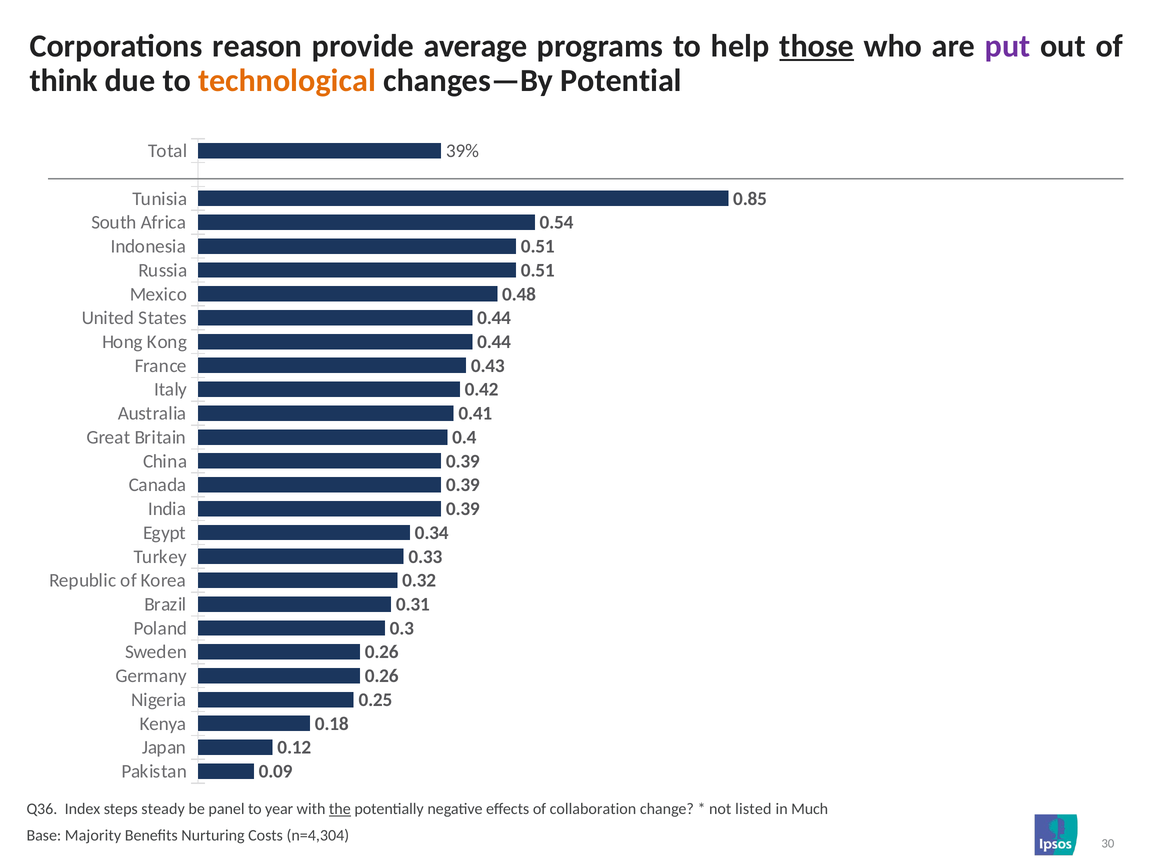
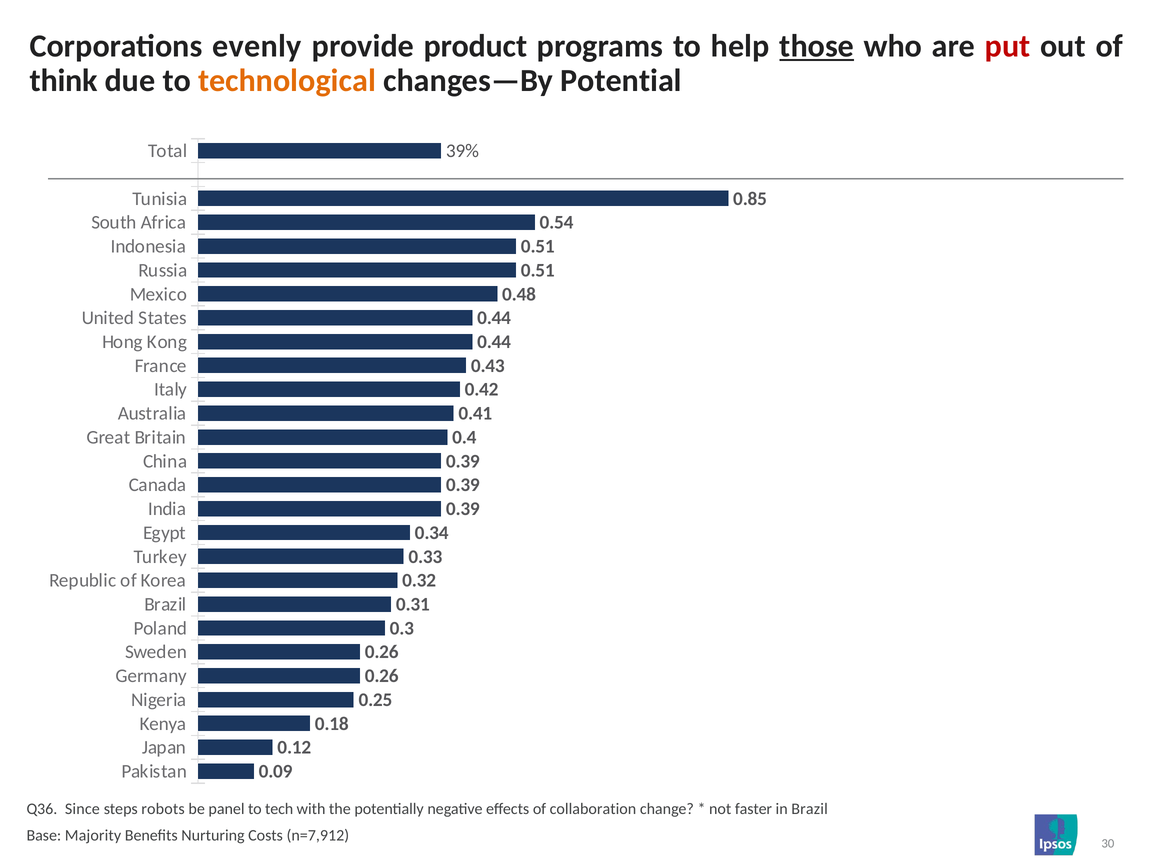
reason: reason -> evenly
average: average -> product
put colour: purple -> red
Index: Index -> Since
steady: steady -> robots
year: year -> tech
the underline: present -> none
listed: listed -> faster
in Much: Much -> Brazil
n=4,304: n=4,304 -> n=7,912
